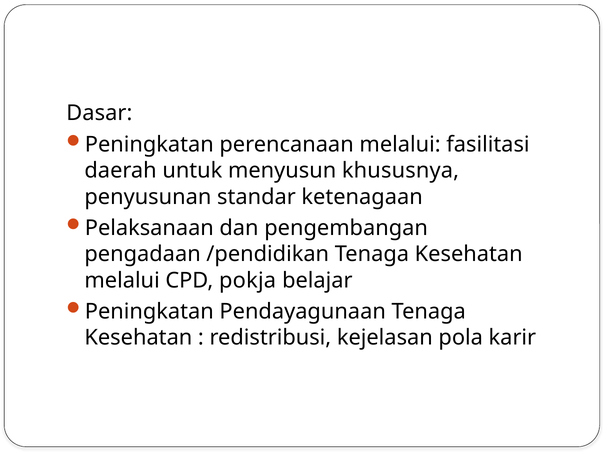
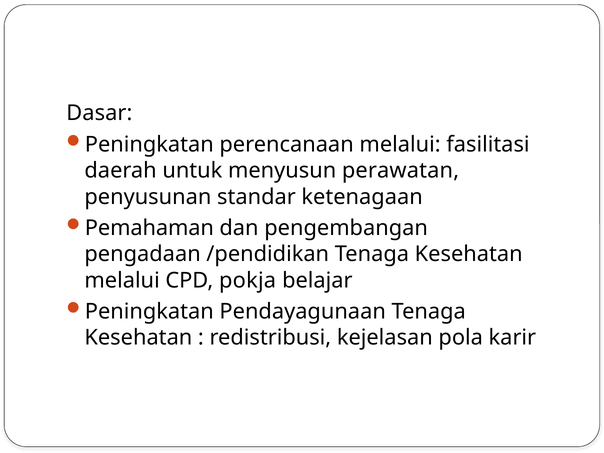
khususnya: khususnya -> perawatan
Pelaksanaan: Pelaksanaan -> Pemahaman
